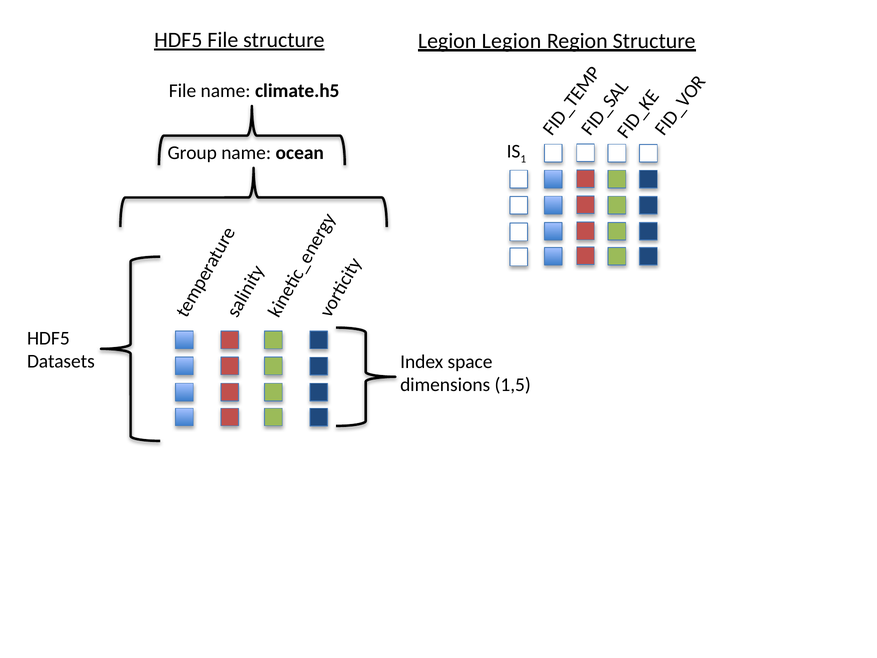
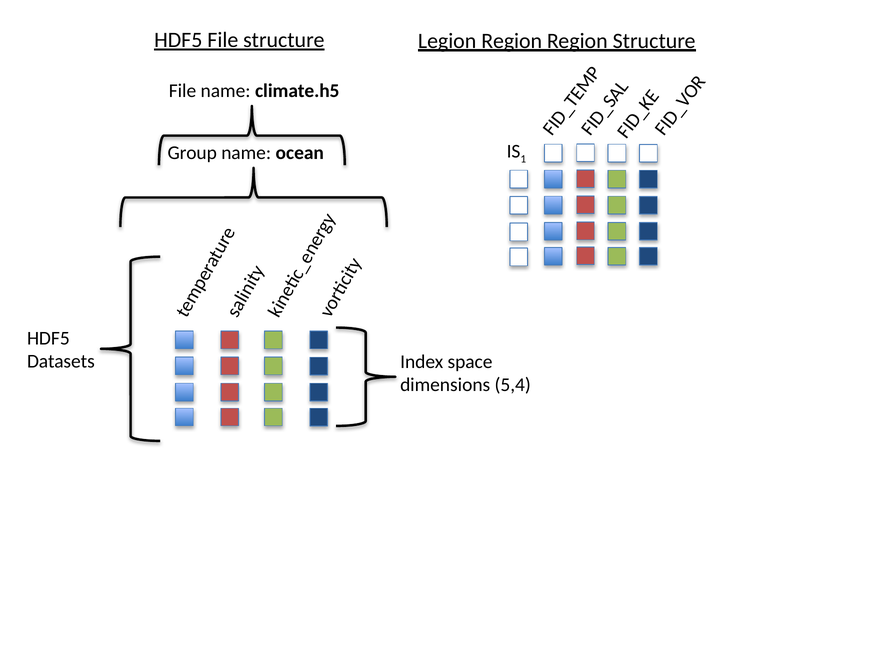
Legion Legion: Legion -> Region
1,5: 1,5 -> 5,4
